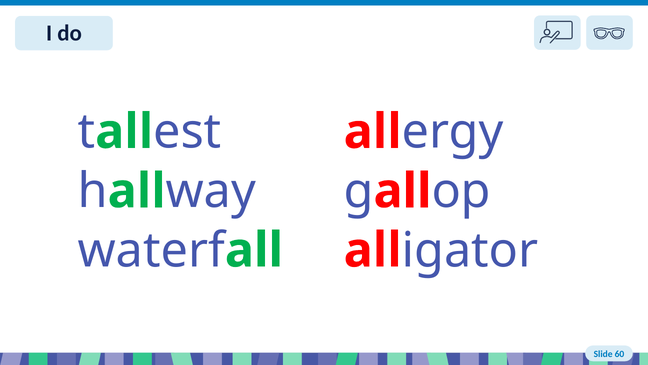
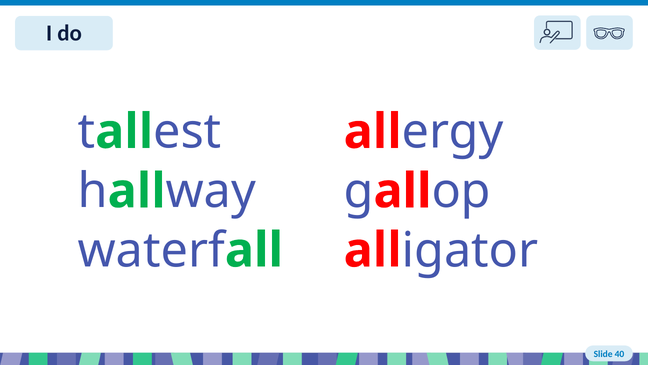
60: 60 -> 40
